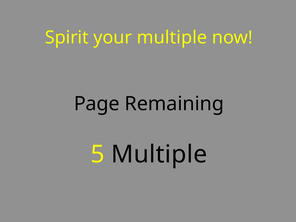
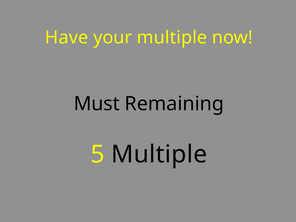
Spirit: Spirit -> Have
Page: Page -> Must
